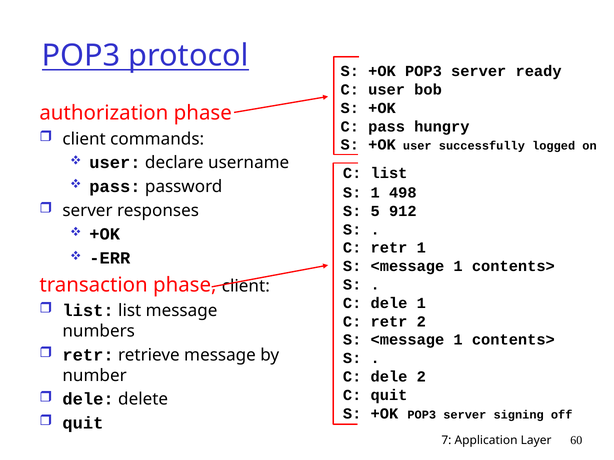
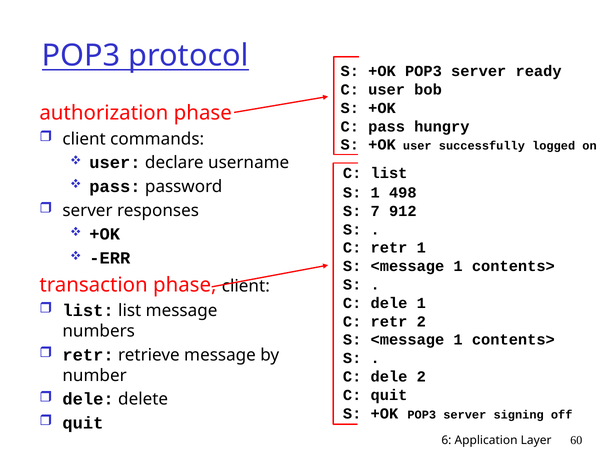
5: 5 -> 7
7: 7 -> 6
